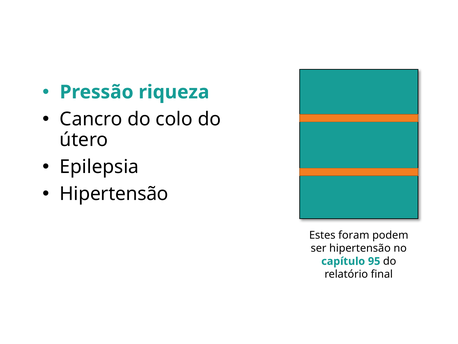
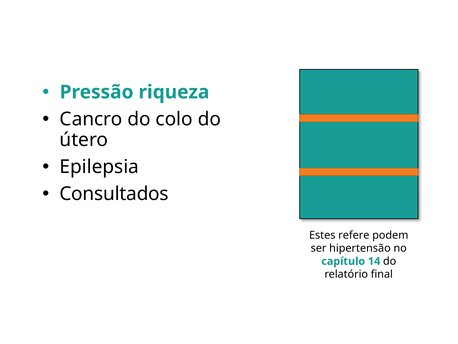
Hipertensão at (114, 193): Hipertensão -> Consultados
foram: foram -> refere
95: 95 -> 14
